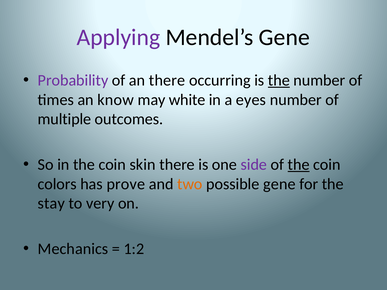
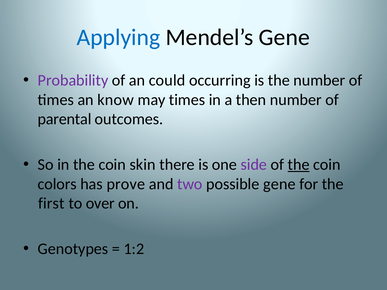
Applying colour: purple -> blue
an there: there -> could
the at (279, 80) underline: present -> none
may white: white -> times
eyes: eyes -> then
multiple: multiple -> parental
two colour: orange -> purple
stay: stay -> first
very: very -> over
Mechanics: Mechanics -> Genotypes
